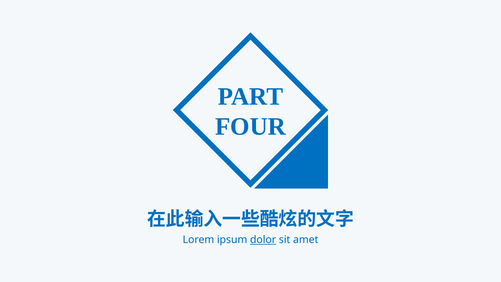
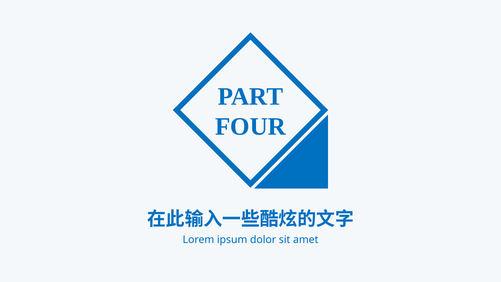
dolor underline: present -> none
